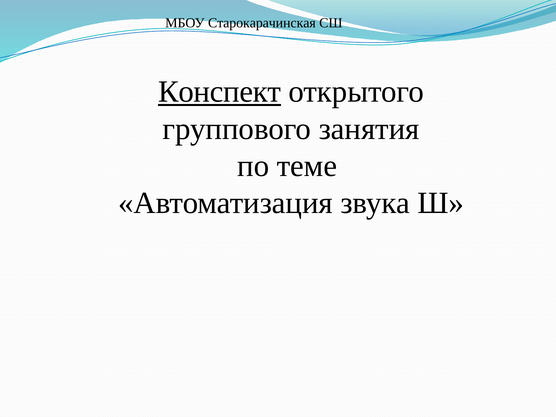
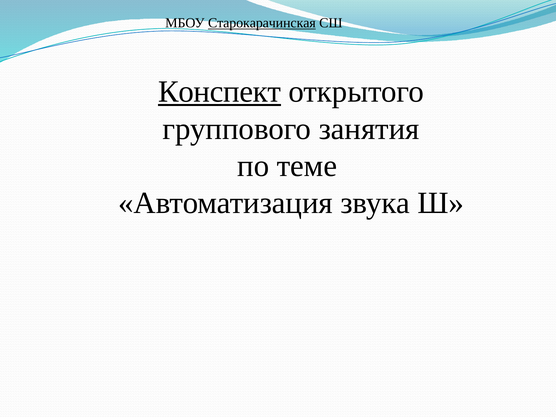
Старокарачинская underline: none -> present
